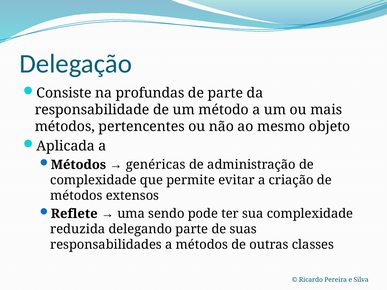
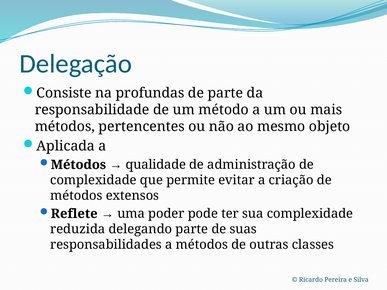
genéricas: genéricas -> qualidade
sendo: sendo -> poder
